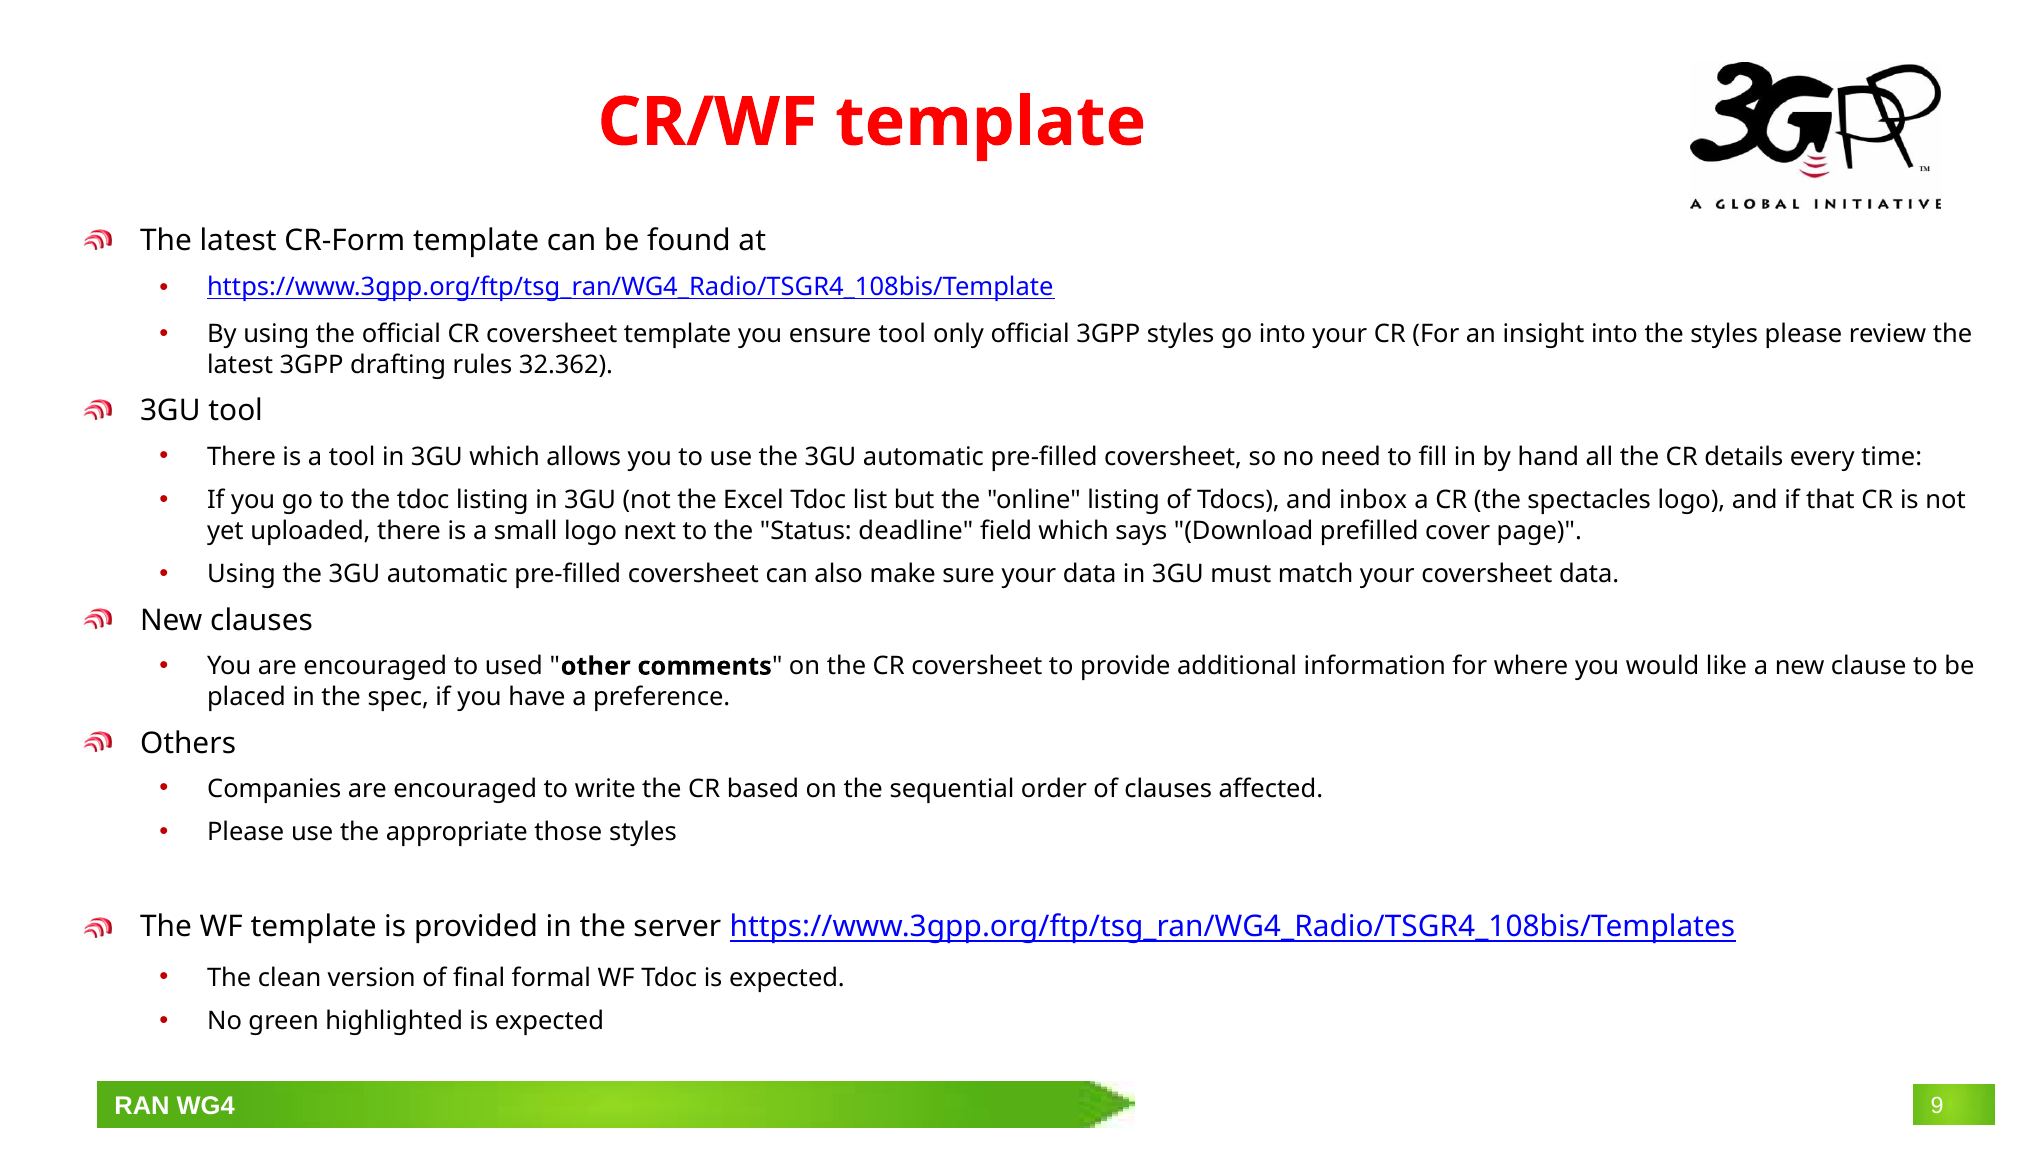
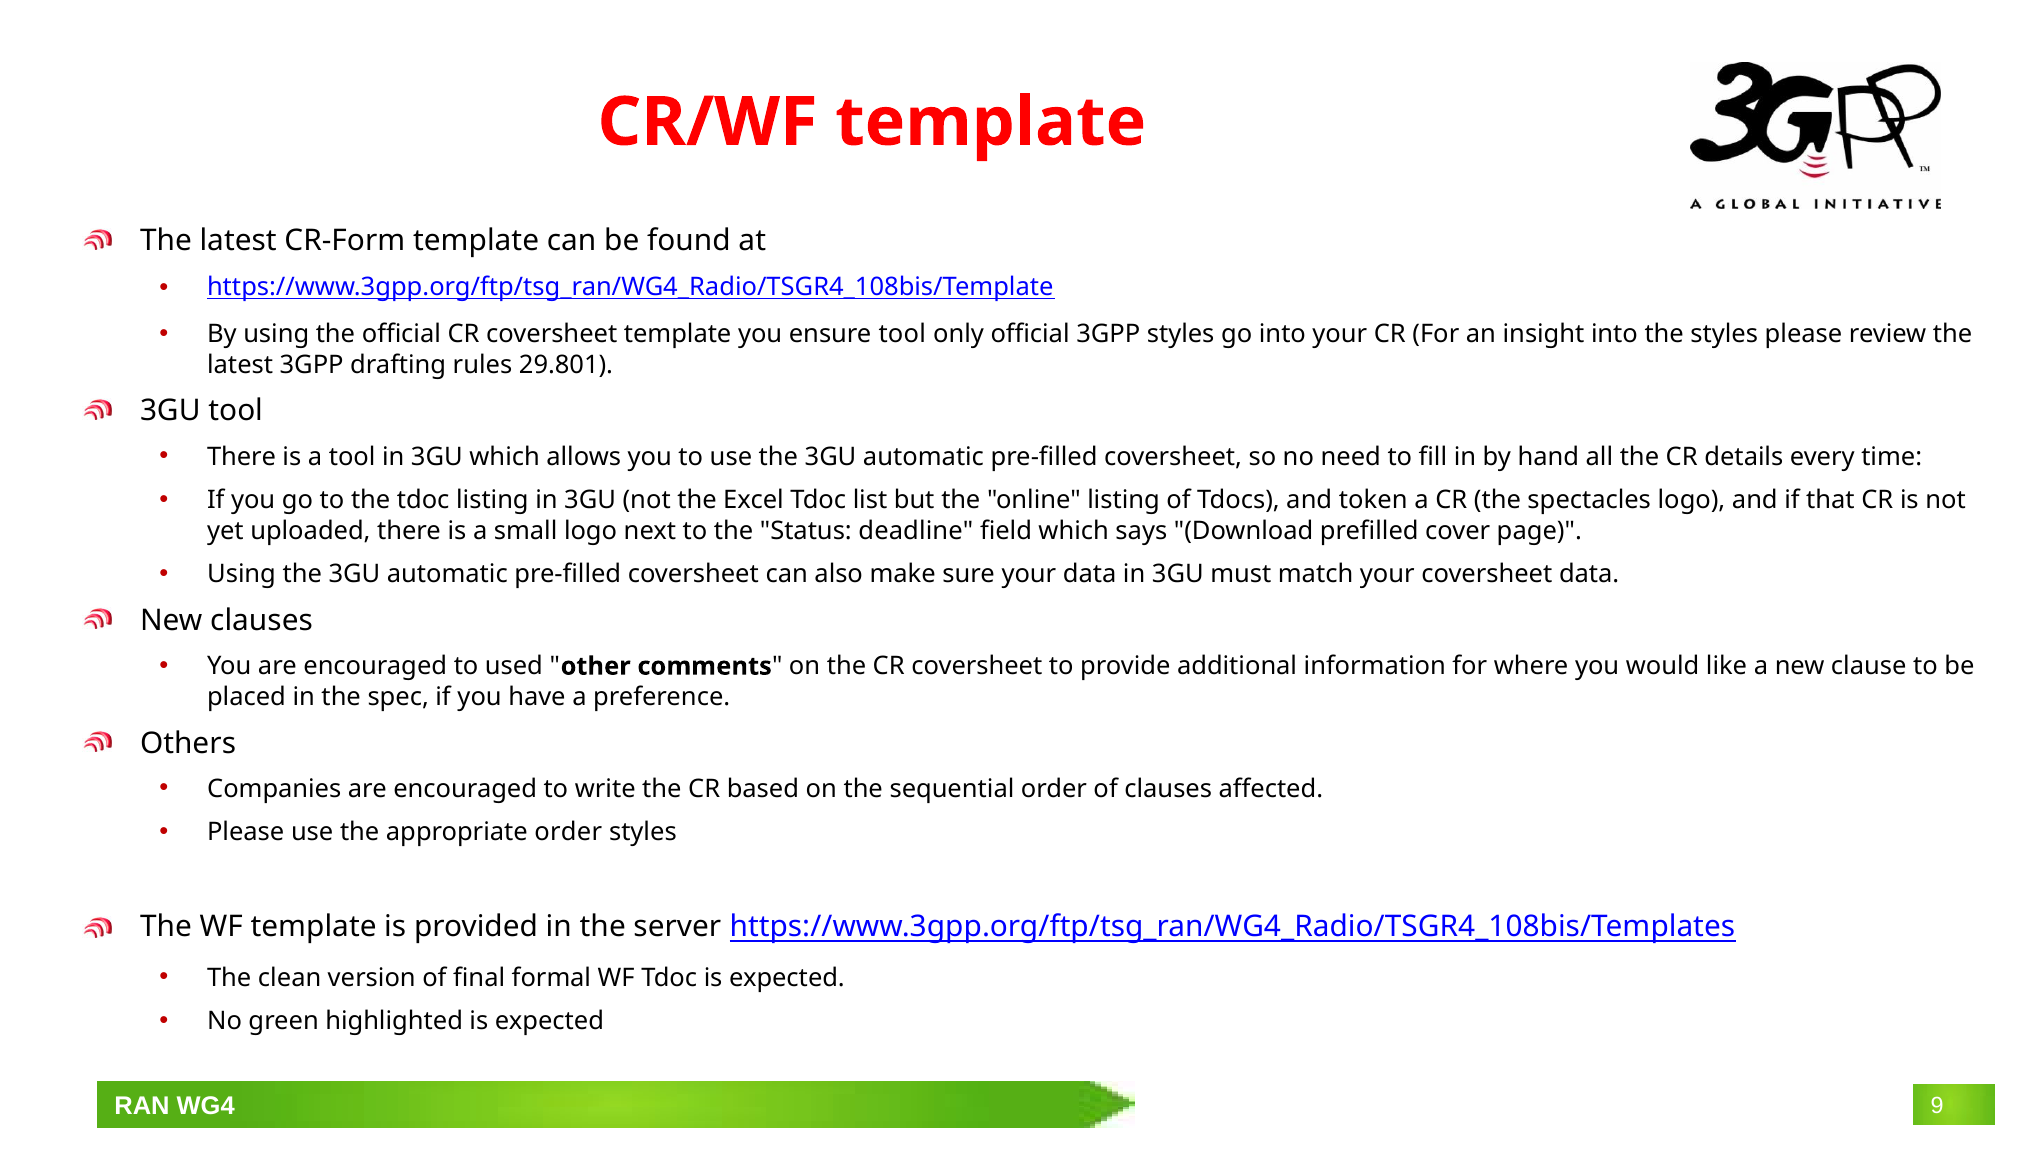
32.362: 32.362 -> 29.801
inbox: inbox -> token
appropriate those: those -> order
